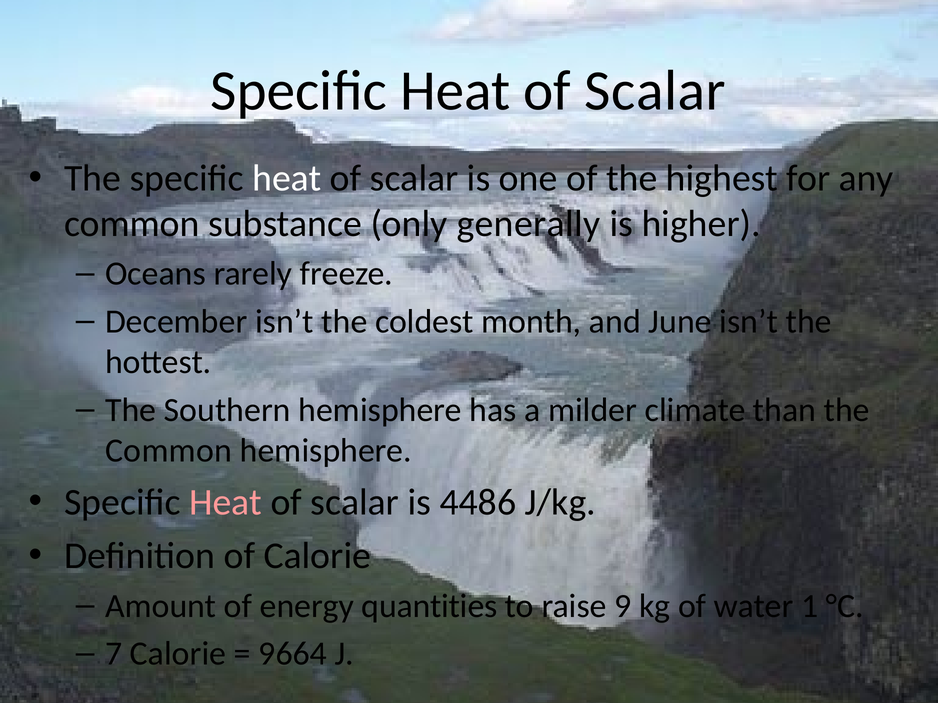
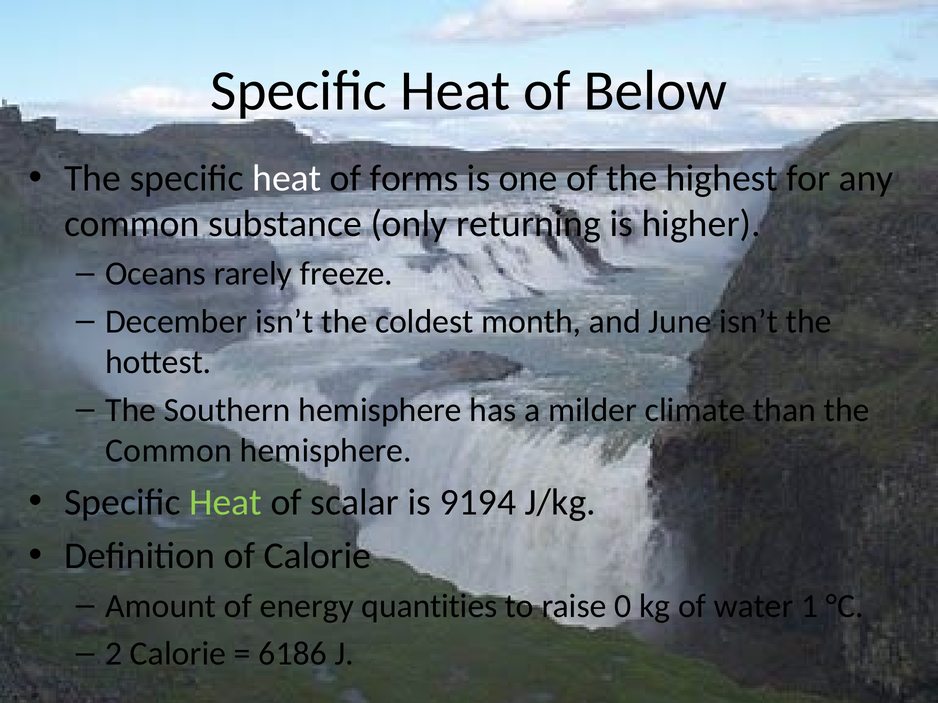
Scalar at (655, 91): Scalar -> Below
scalar at (414, 179): scalar -> forms
generally: generally -> returning
Heat at (226, 503) colour: pink -> light green
4486: 4486 -> 9194
9: 9 -> 0
7: 7 -> 2
9664: 9664 -> 6186
